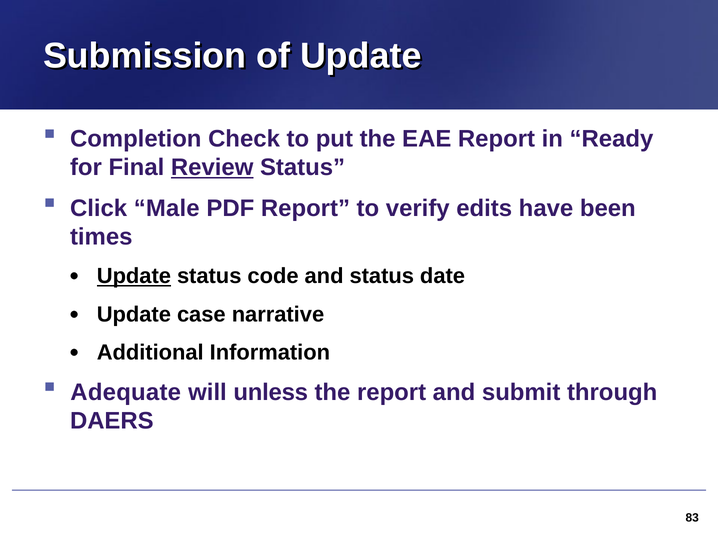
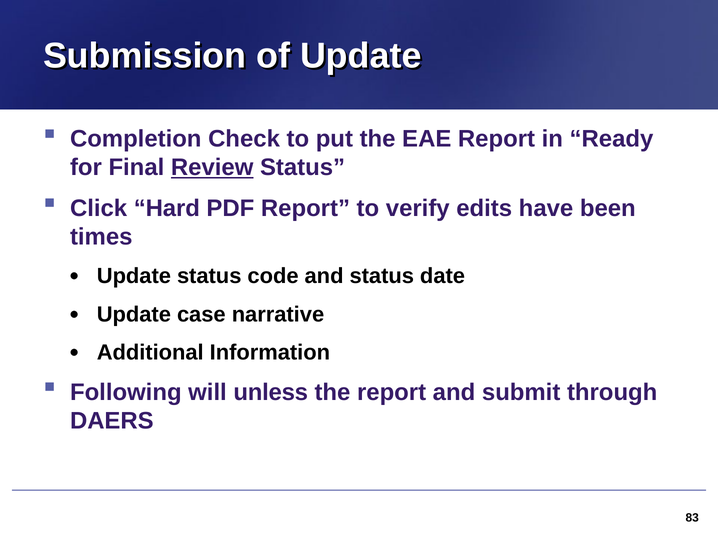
Male: Male -> Hard
Update at (134, 276) underline: present -> none
Adequate: Adequate -> Following
